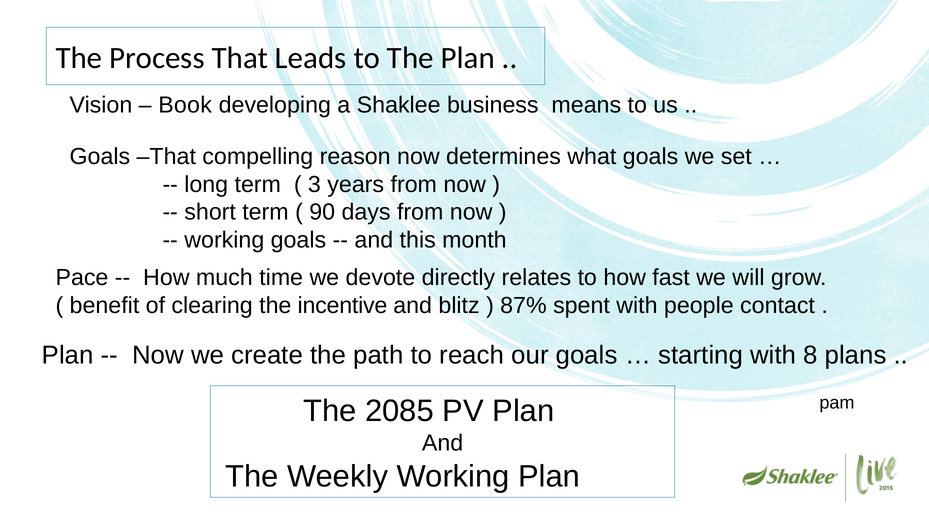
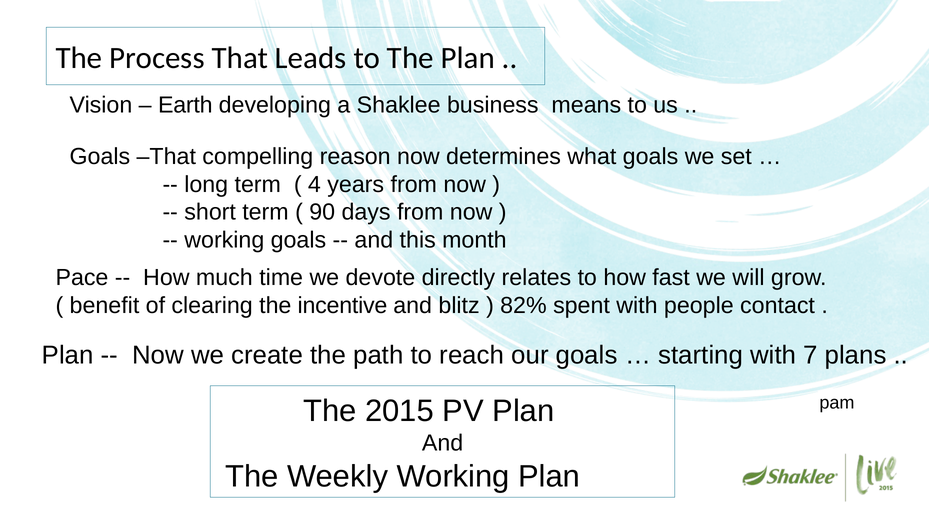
Book: Book -> Earth
3: 3 -> 4
87%: 87% -> 82%
8: 8 -> 7
2085: 2085 -> 2015
